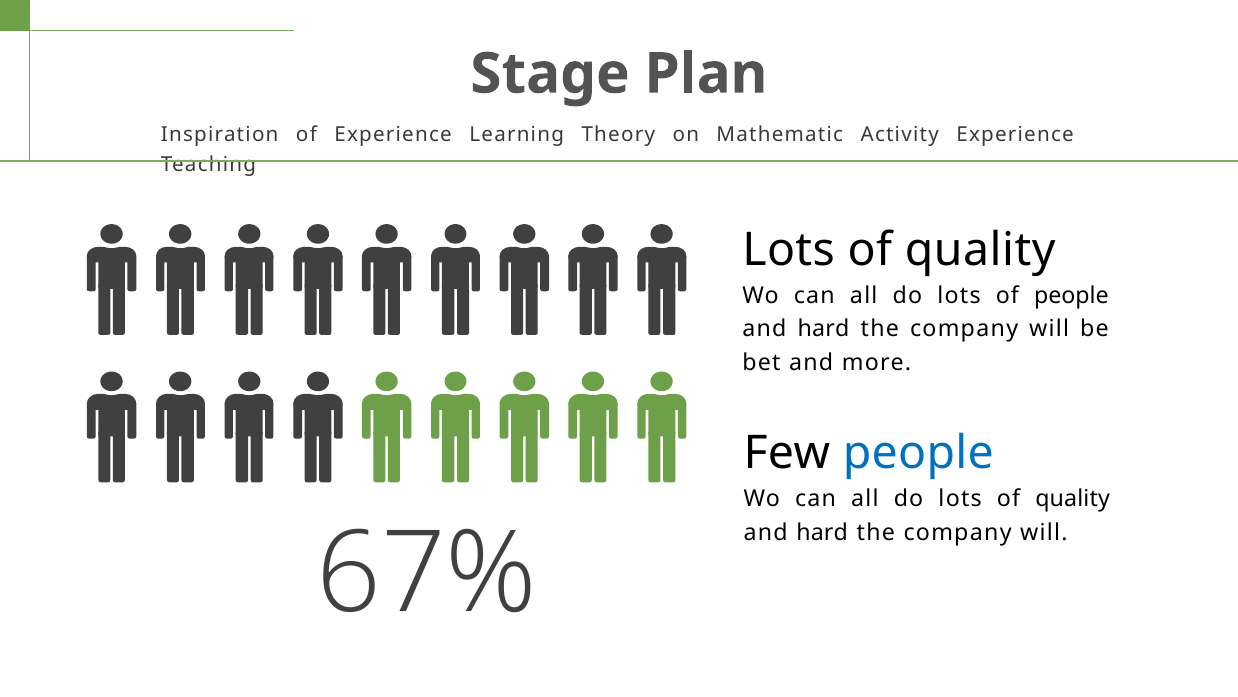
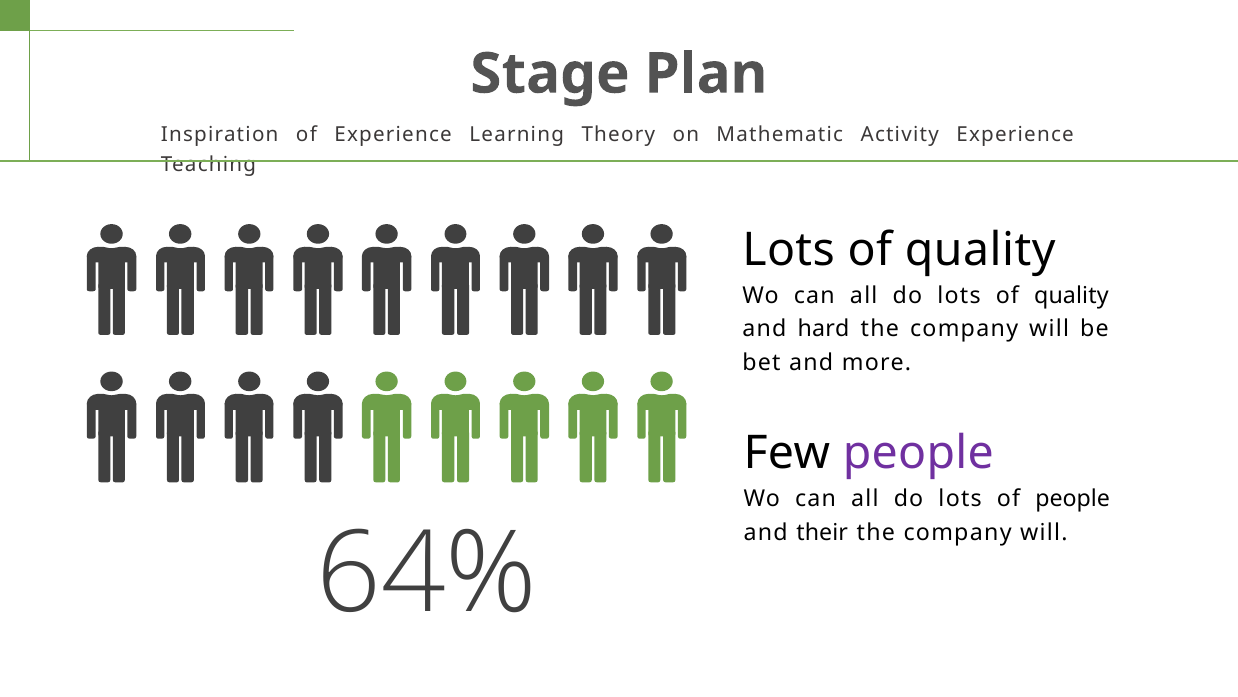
do lots of people: people -> quality
people at (918, 453) colour: blue -> purple
do lots of quality: quality -> people
hard at (822, 532): hard -> their
67%: 67% -> 64%
